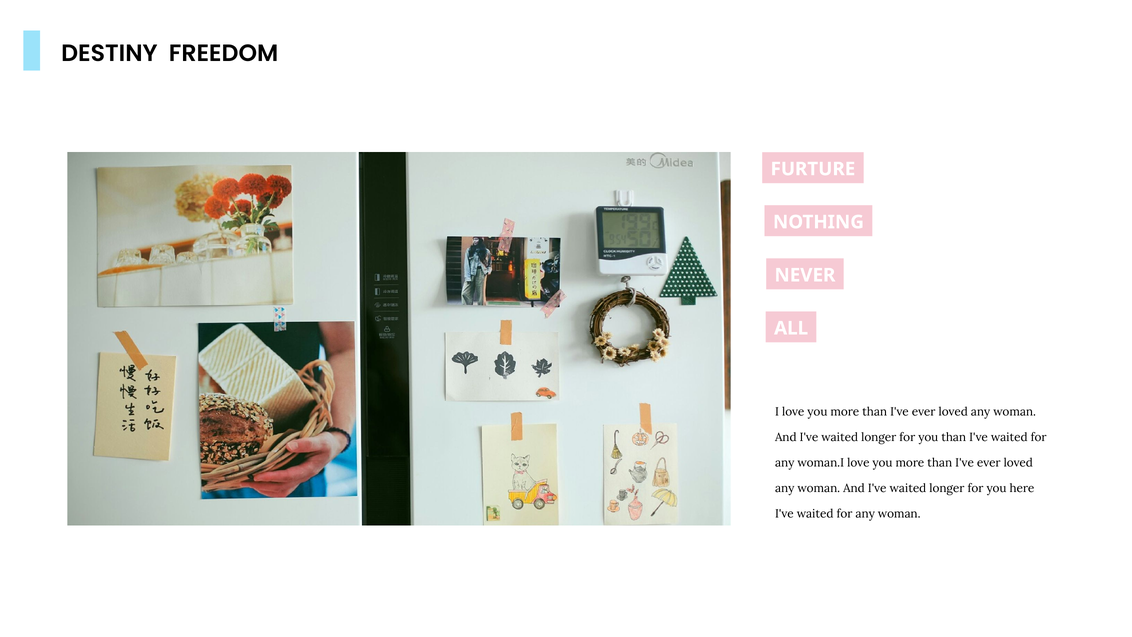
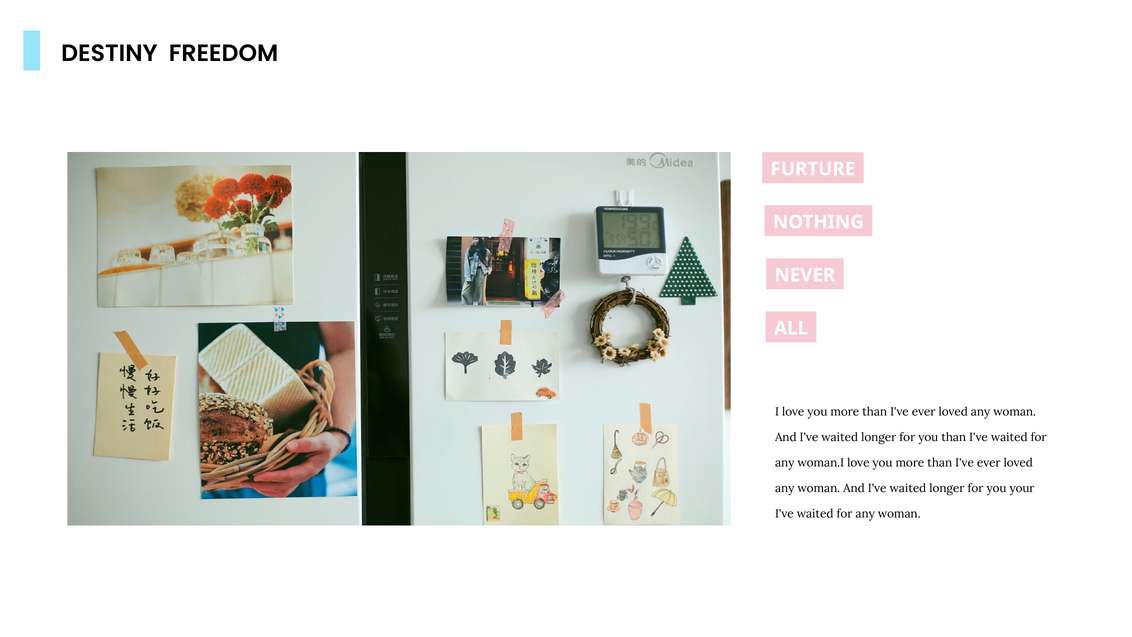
here: here -> your
